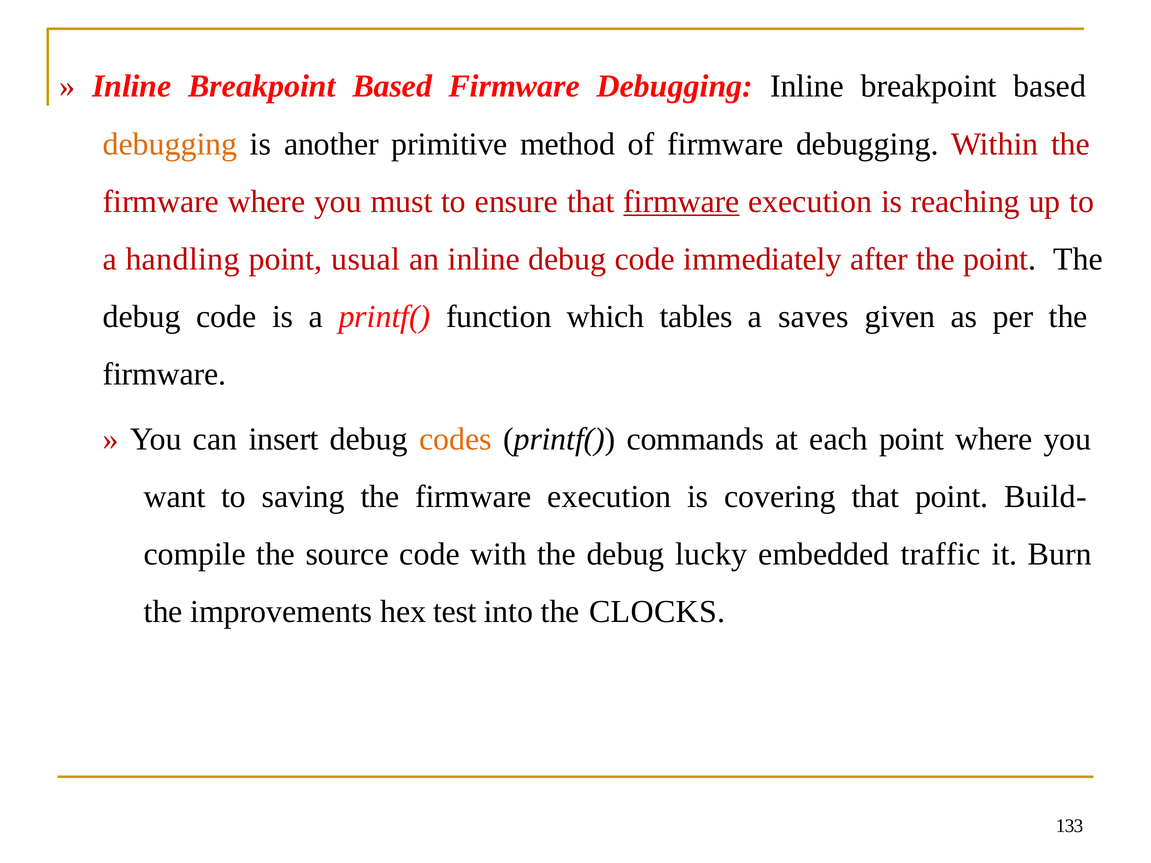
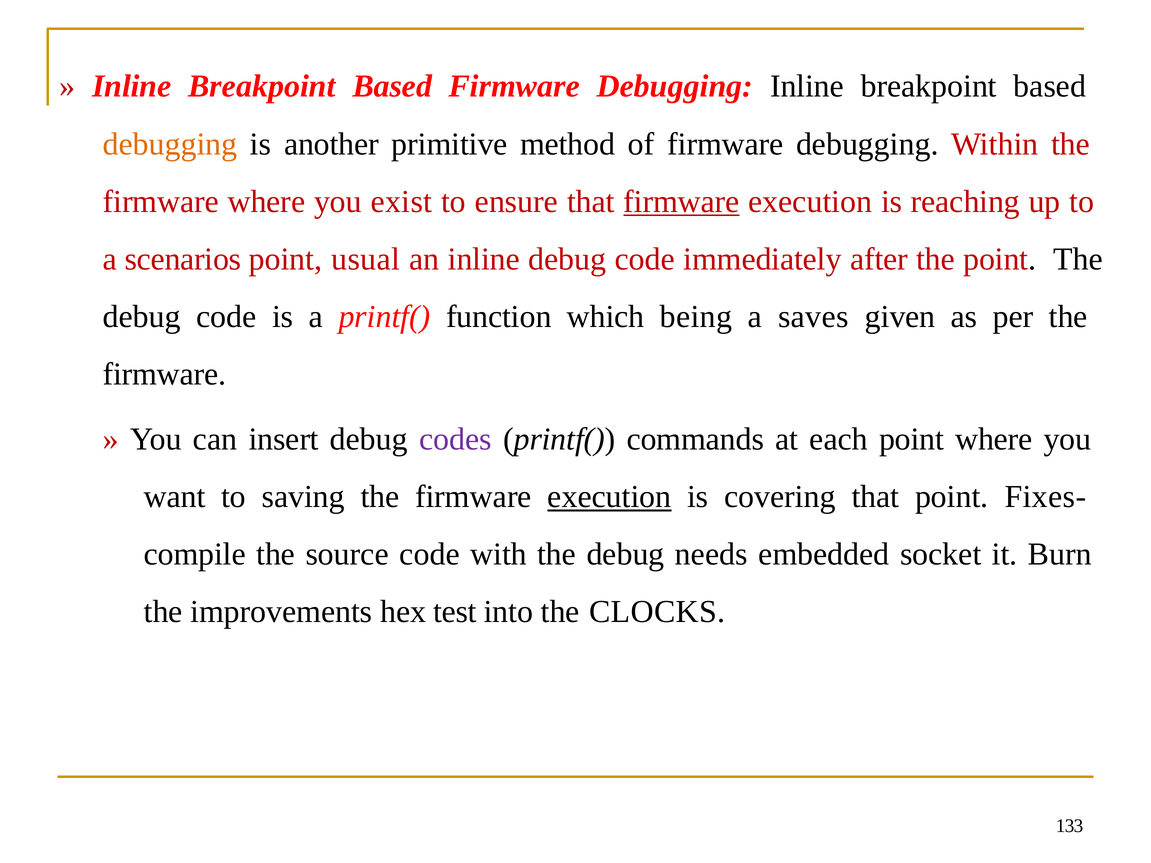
must: must -> exist
handling: handling -> scenarios
tables: tables -> being
codes colour: orange -> purple
execution at (609, 497) underline: none -> present
Build-: Build- -> Fixes-
lucky: lucky -> needs
traffic: traffic -> socket
